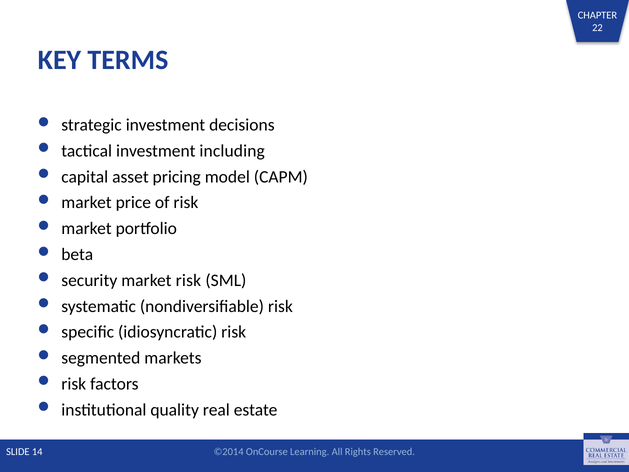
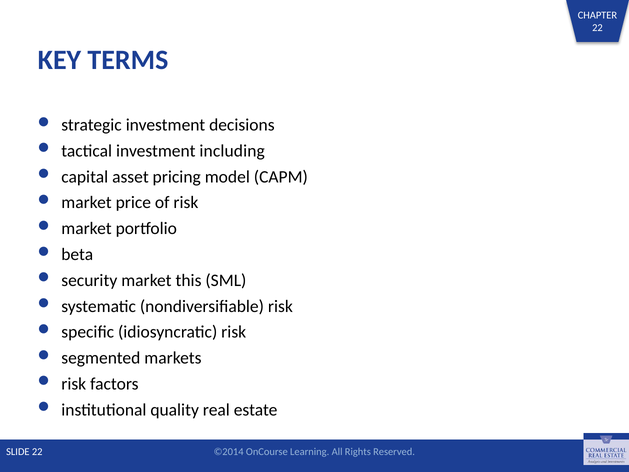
market risk: risk -> this
SLIDE 14: 14 -> 22
